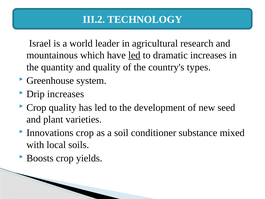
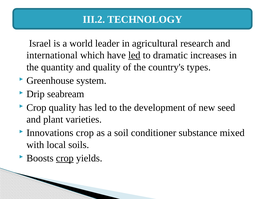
mountainous: mountainous -> international
Drip increases: increases -> seabream
crop at (65, 158) underline: none -> present
